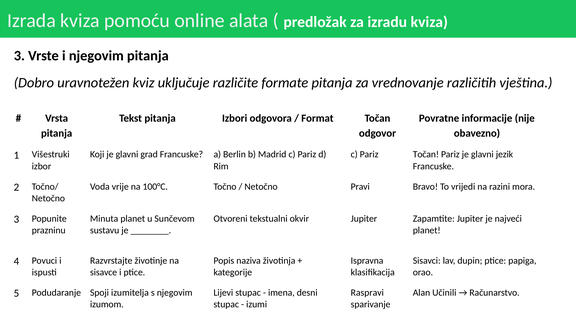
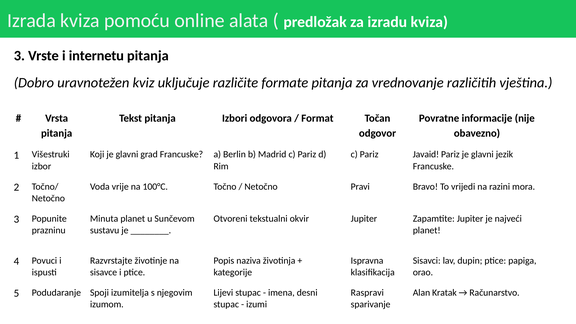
i njegovim: njegovim -> internetu
Pariz Točan: Točan -> Javaid
Učinili: Učinili -> Kratak
